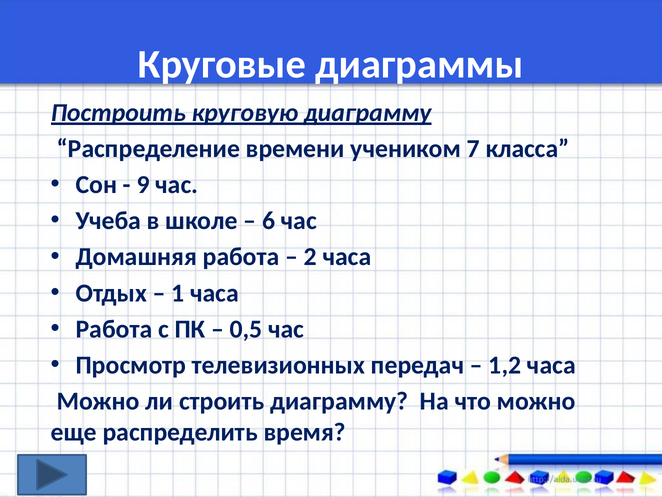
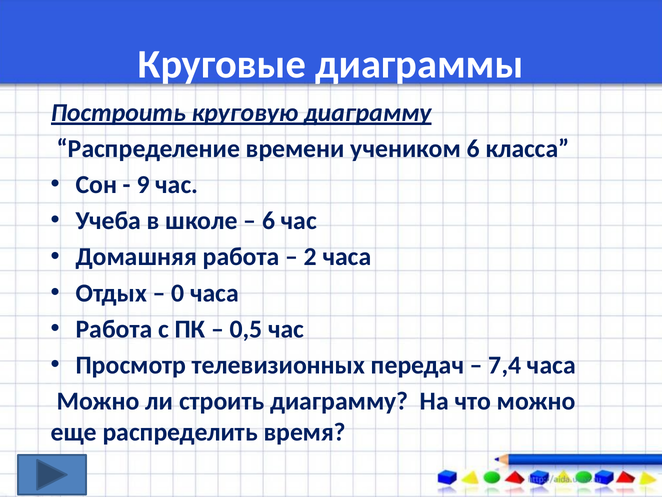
учеником 7: 7 -> 6
1: 1 -> 0
1,2: 1,2 -> 7,4
